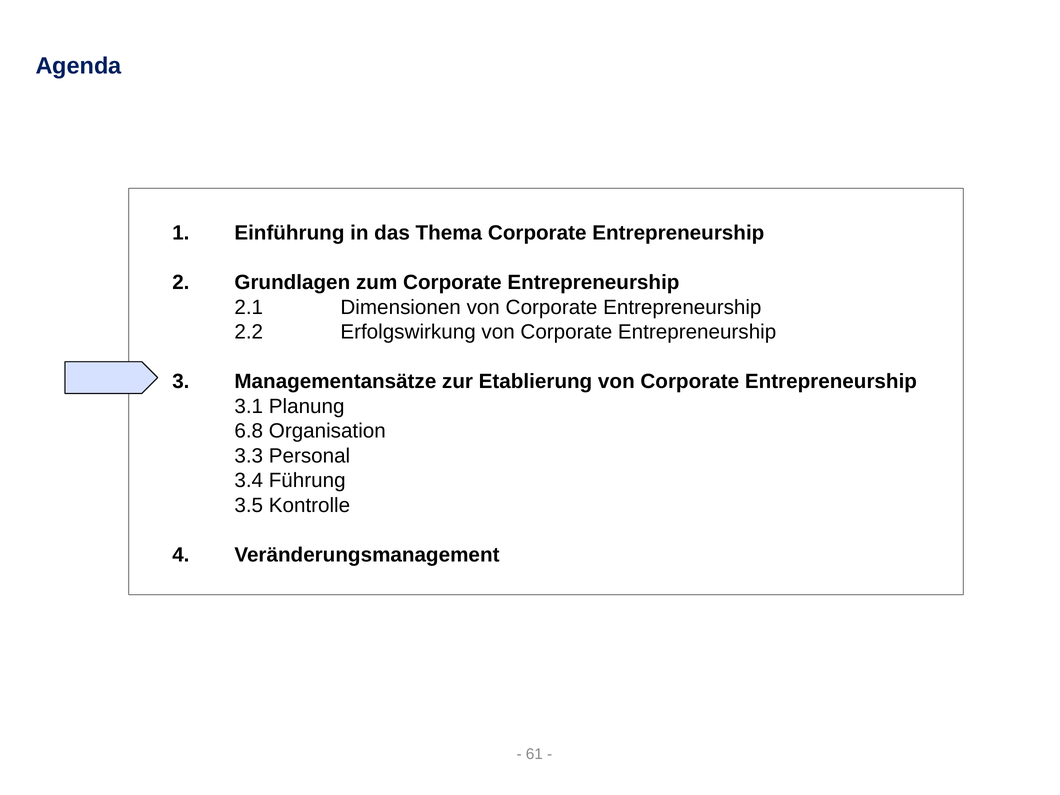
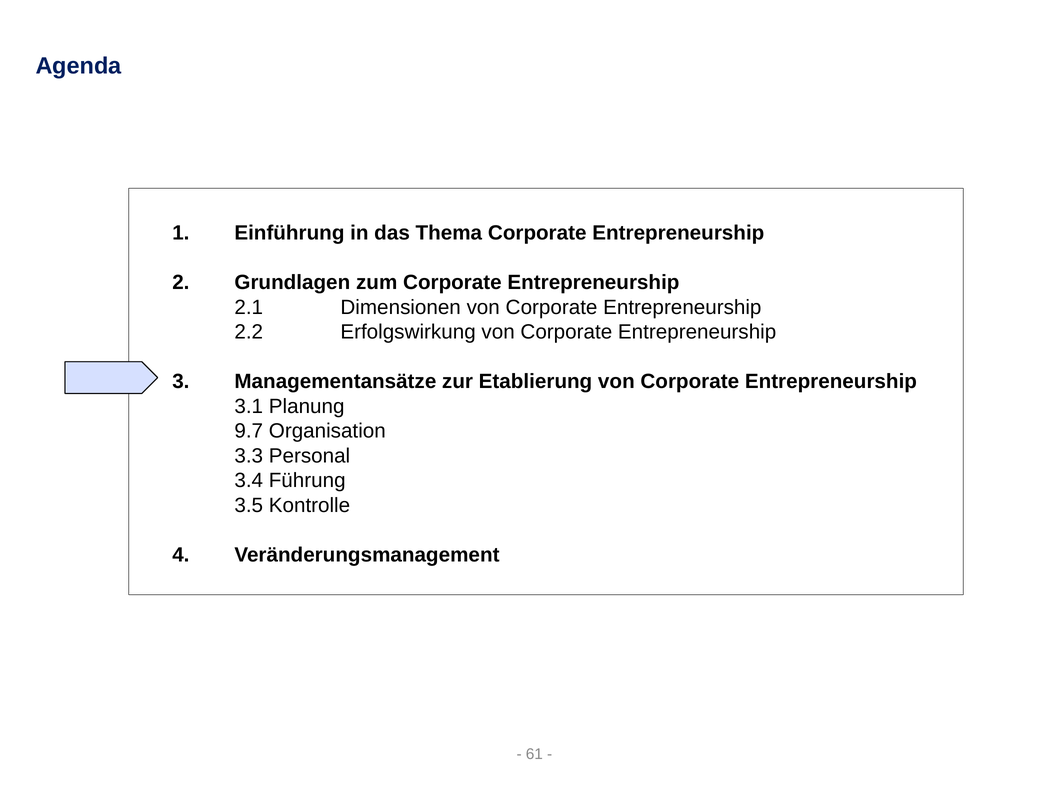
6.8: 6.8 -> 9.7
